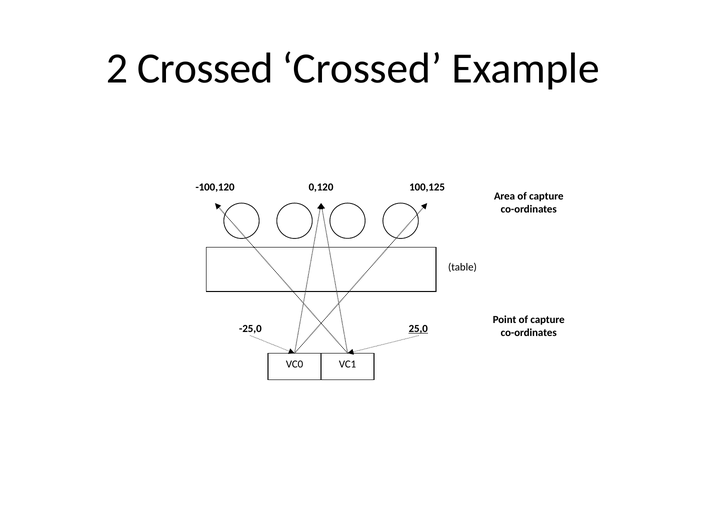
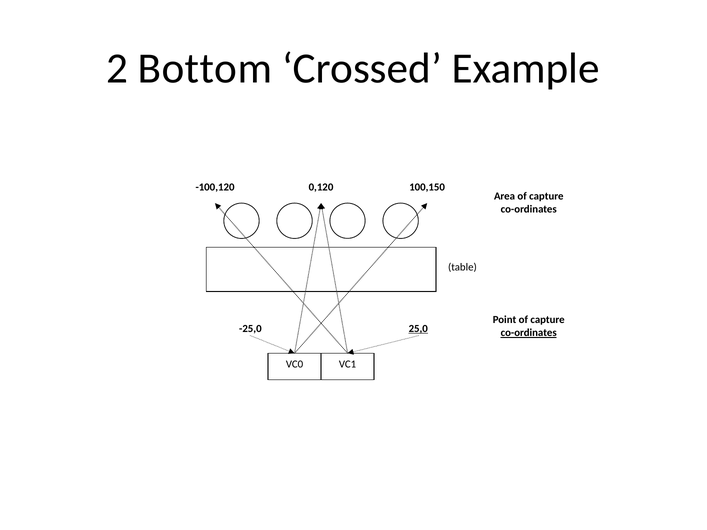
2 Crossed: Crossed -> Bottom
100,125: 100,125 -> 100,150
co-ordinates at (529, 333) underline: none -> present
